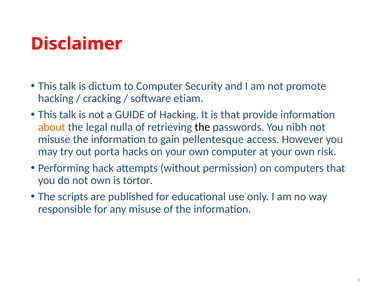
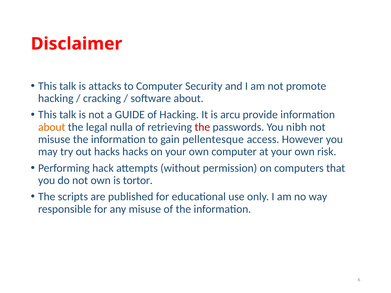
dictum: dictum -> attacks
software etiam: etiam -> about
is that: that -> arcu
the at (202, 127) colour: black -> red
out porta: porta -> hacks
